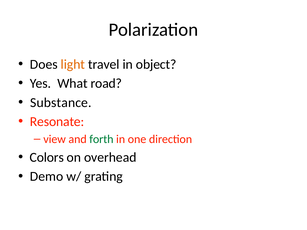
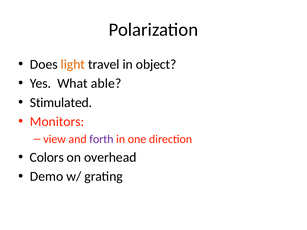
road: road -> able
Substance: Substance -> Stimulated
Resonate: Resonate -> Monitors
forth colour: green -> purple
